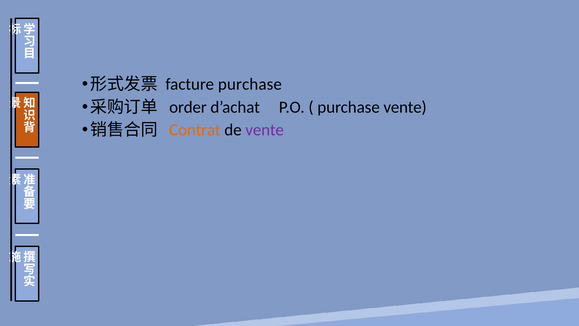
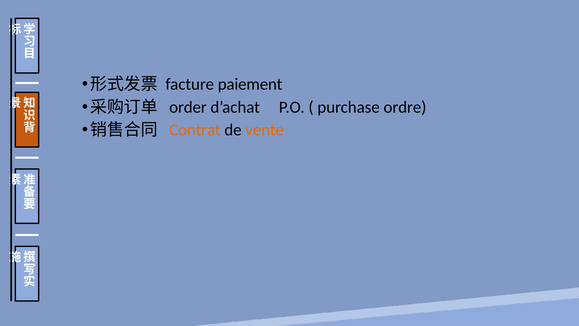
facture purchase: purchase -> paiement
purchase vente: vente -> ordre
vente at (265, 130) colour: purple -> orange
